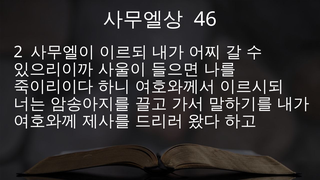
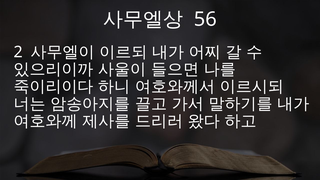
46: 46 -> 56
